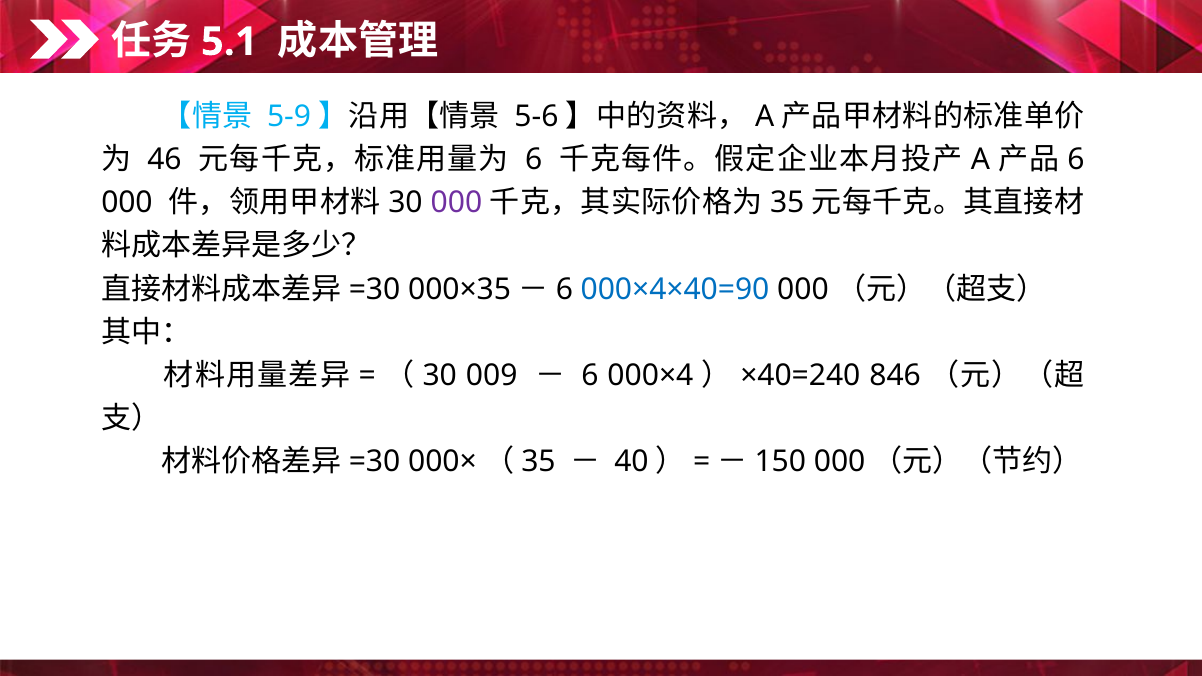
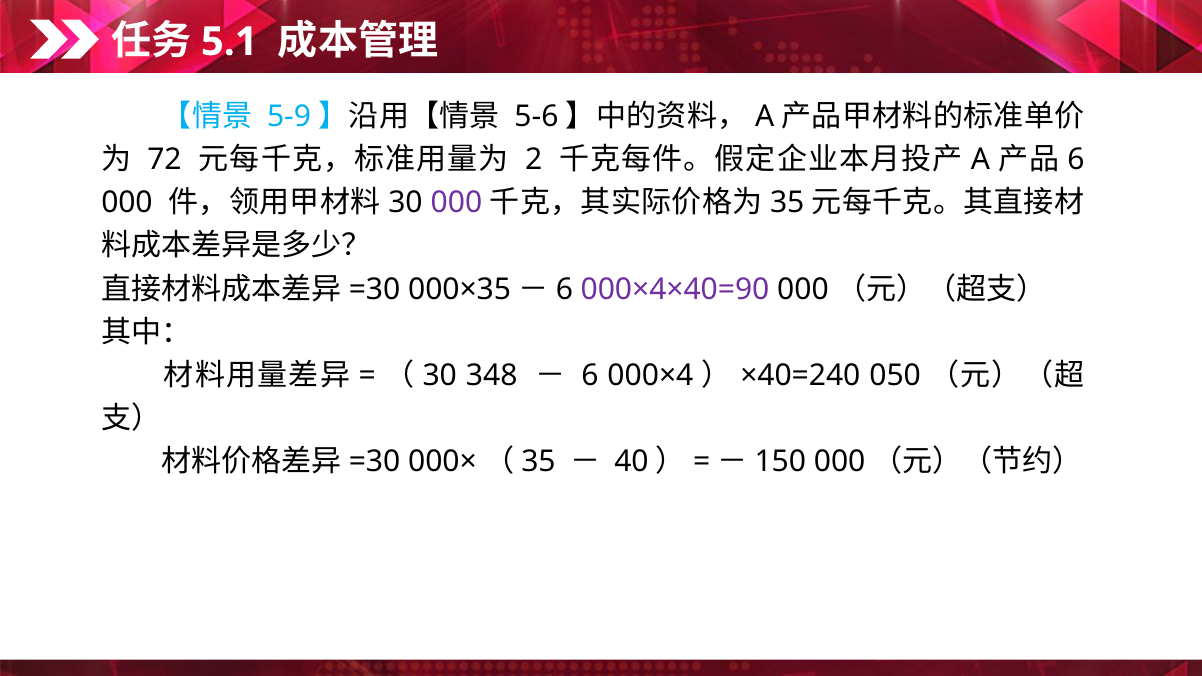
46: 46 -> 72
6 at (534, 159): 6 -> 2
000×4×40=90 colour: blue -> purple
009: 009 -> 348
846: 846 -> 050
